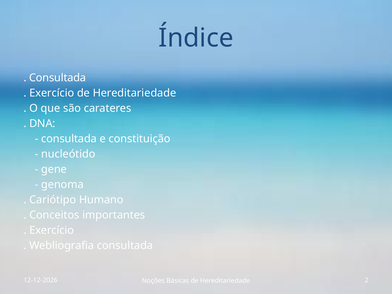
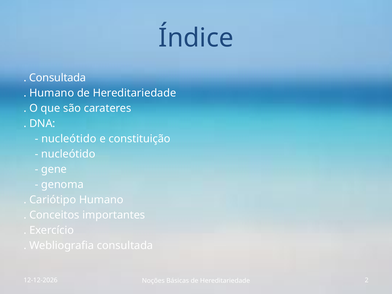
Exercício at (52, 93): Exercício -> Humano
consultada at (69, 139): consultada -> nucleótido
